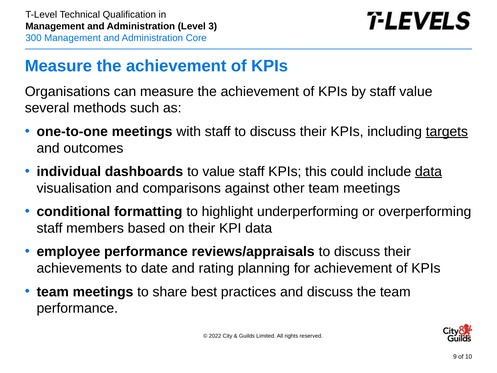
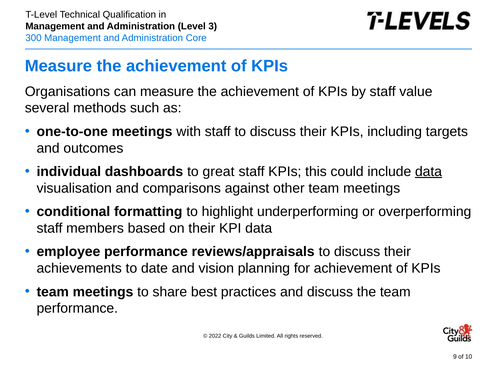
targets underline: present -> none
to value: value -> great
rating: rating -> vision
